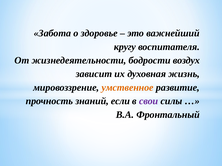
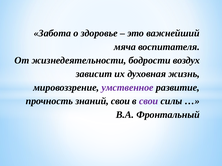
кругу: кругу -> мяча
умственное colour: orange -> purple
знаний если: если -> свои
